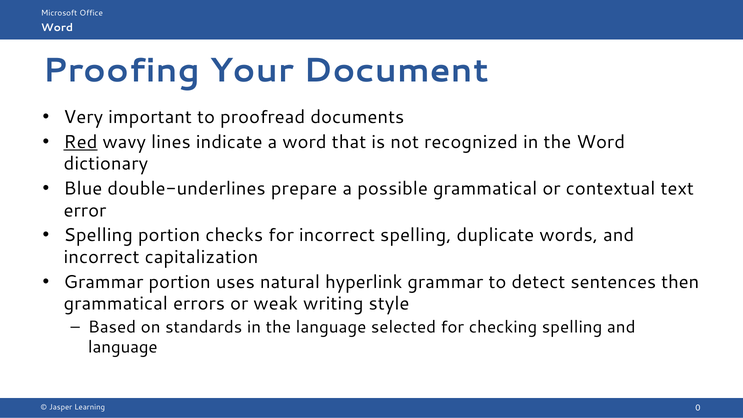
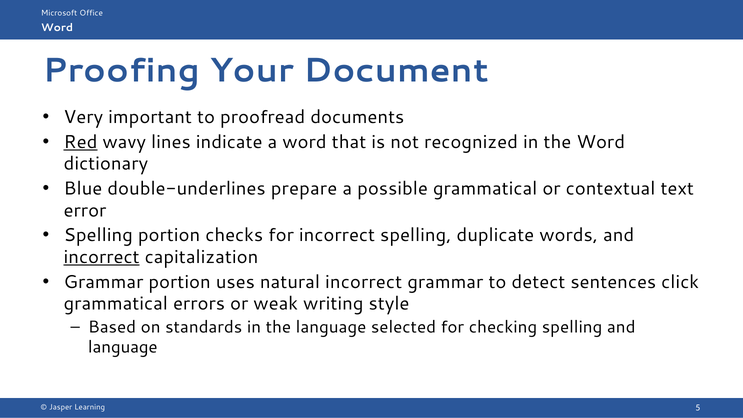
incorrect at (102, 257) underline: none -> present
natural hyperlink: hyperlink -> incorrect
then: then -> click
0: 0 -> 5
